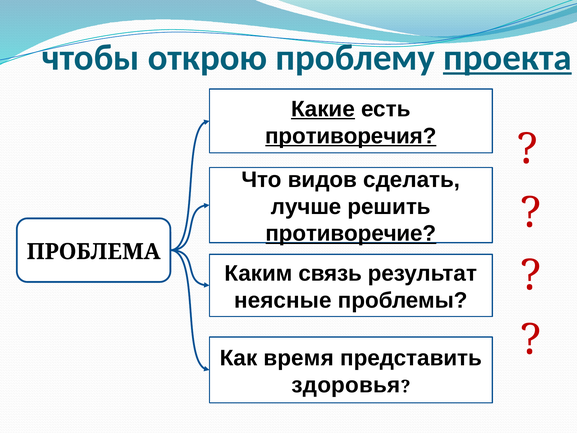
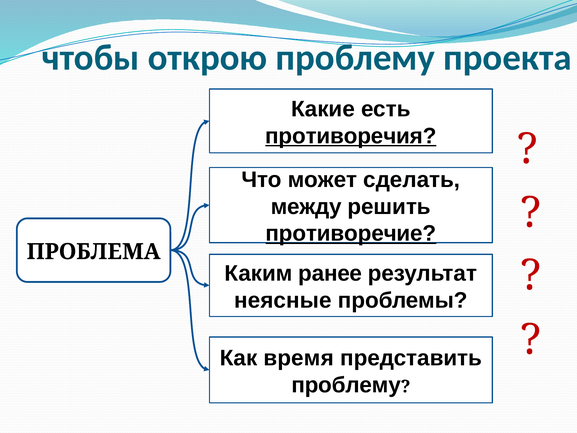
проекта underline: present -> none
Какие underline: present -> none
видов: видов -> может
лучше: лучше -> между
связь: связь -> ранее
здоровья at (346, 385): здоровья -> проблему
